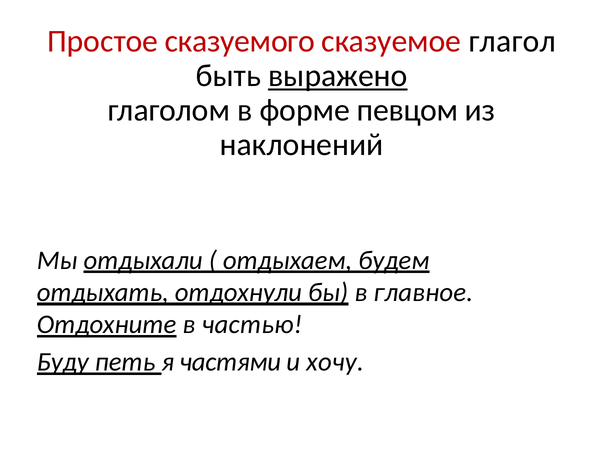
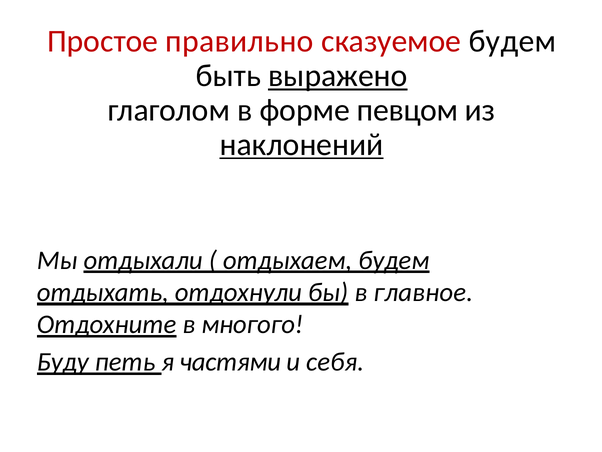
сказуемого: сказуемого -> правильно
сказуемое глагол: глагол -> будем
наклонений underline: none -> present
частью: частью -> многого
хочу: хочу -> себя
